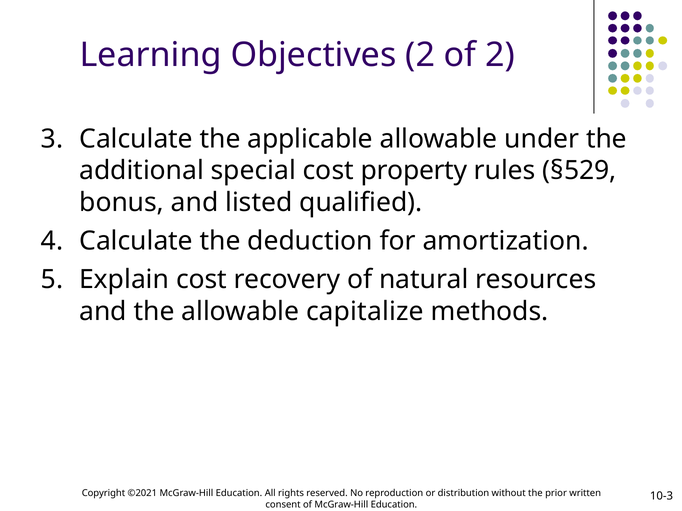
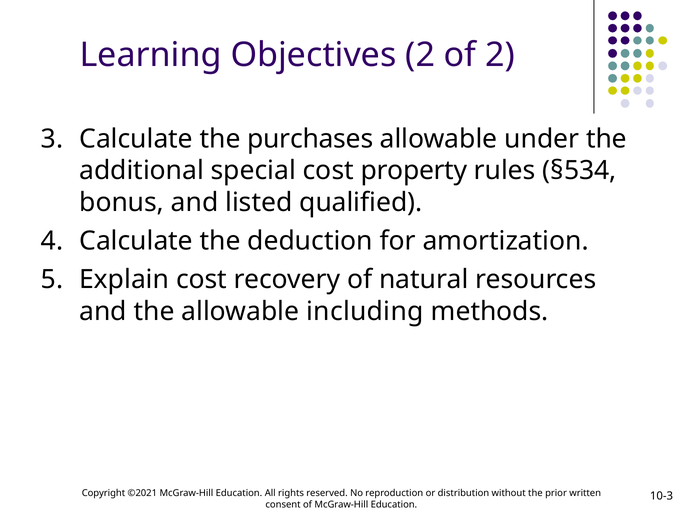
applicable: applicable -> purchases
§529: §529 -> §534
capitalize: capitalize -> including
